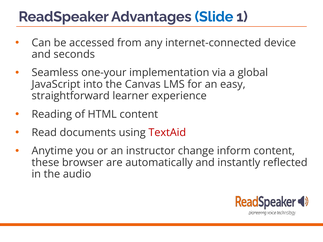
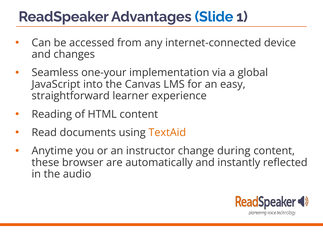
seconds: seconds -> changes
TextAid colour: red -> orange
inform: inform -> during
